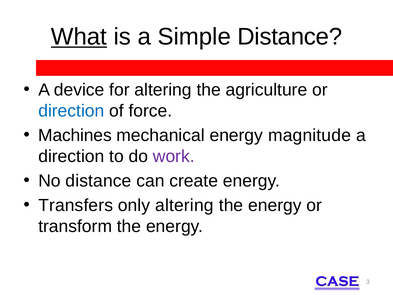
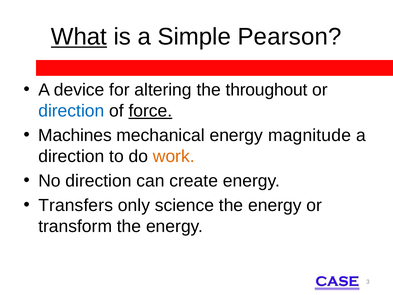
Simple Distance: Distance -> Pearson
agriculture: agriculture -> throughout
force underline: none -> present
work colour: purple -> orange
No distance: distance -> direction
only altering: altering -> science
